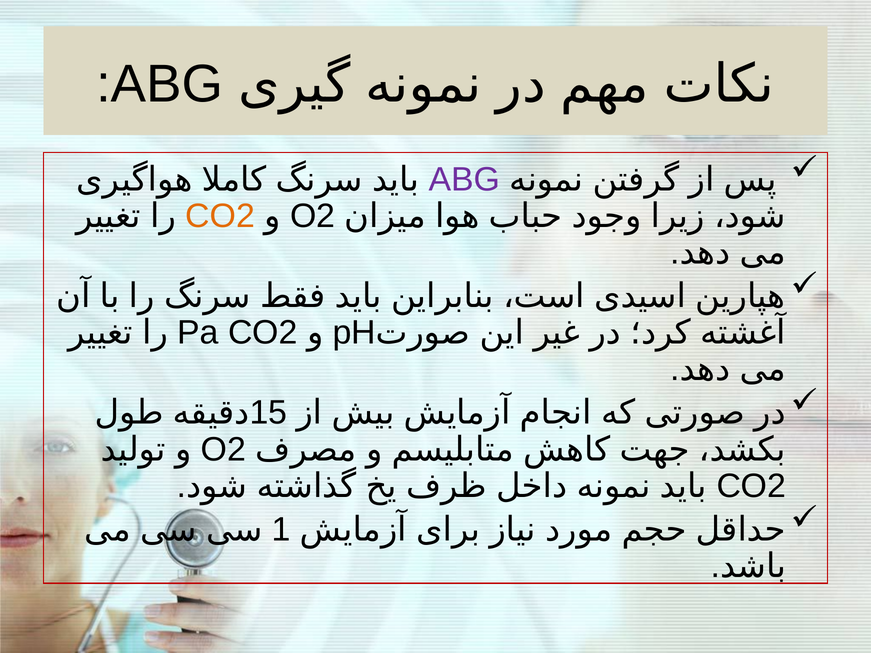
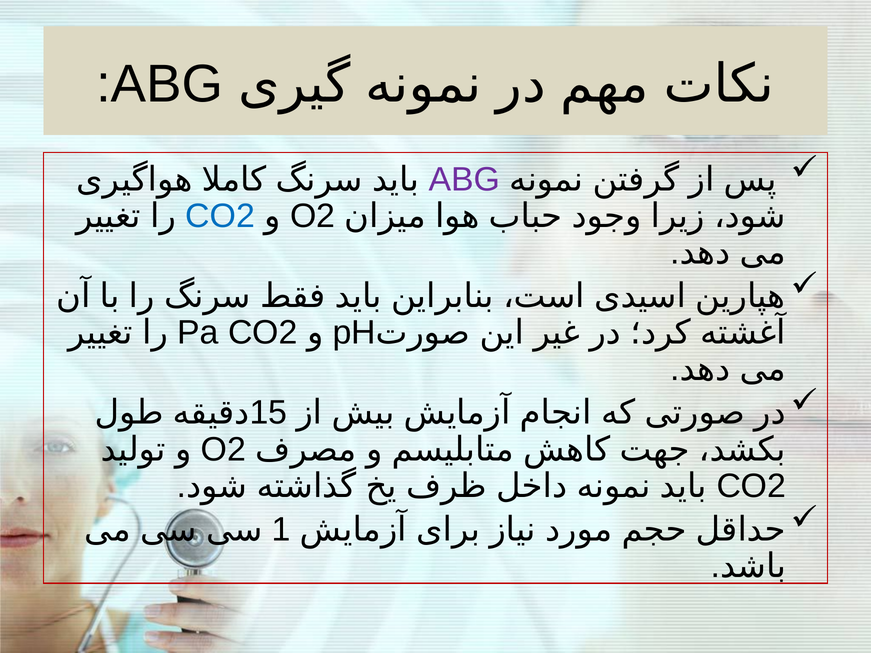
CO2 at (220, 216) colour: orange -> blue
